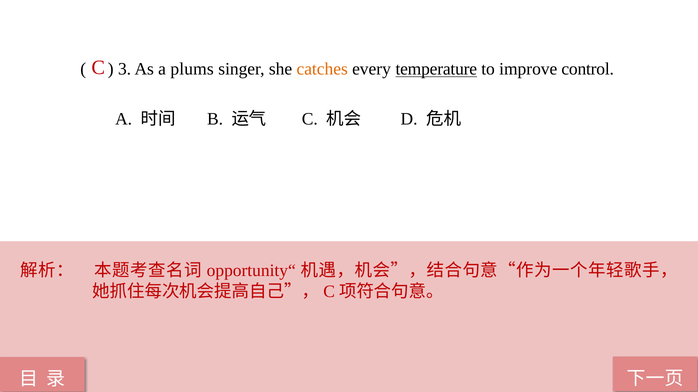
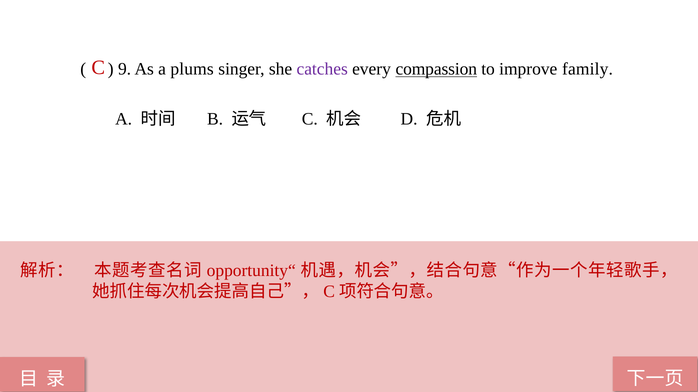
3: 3 -> 9
catches colour: orange -> purple
temperature: temperature -> compassion
control: control -> family
